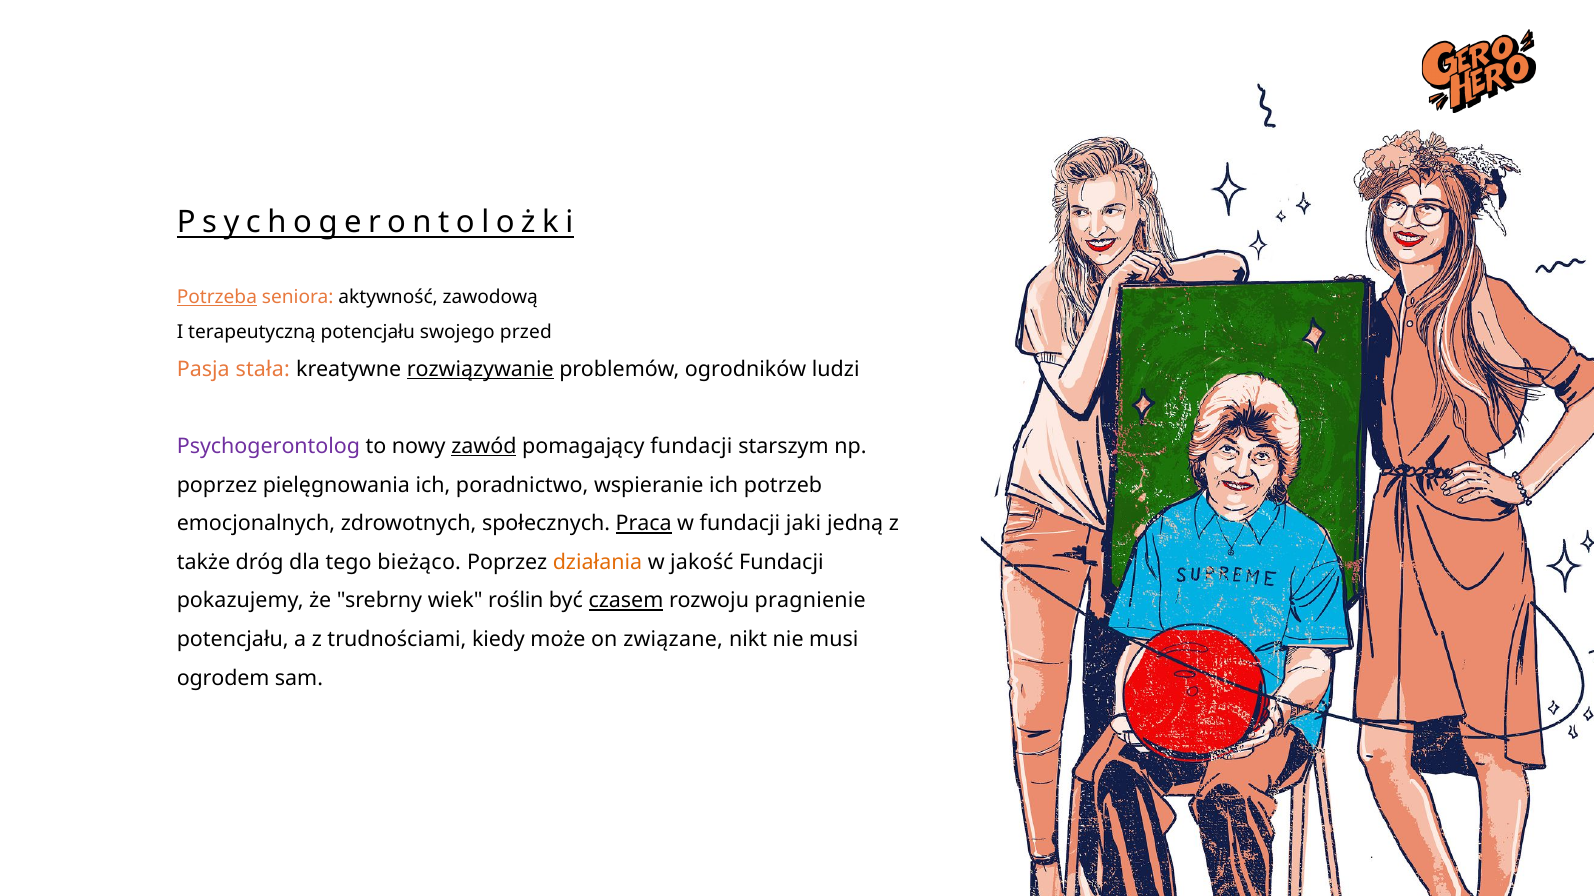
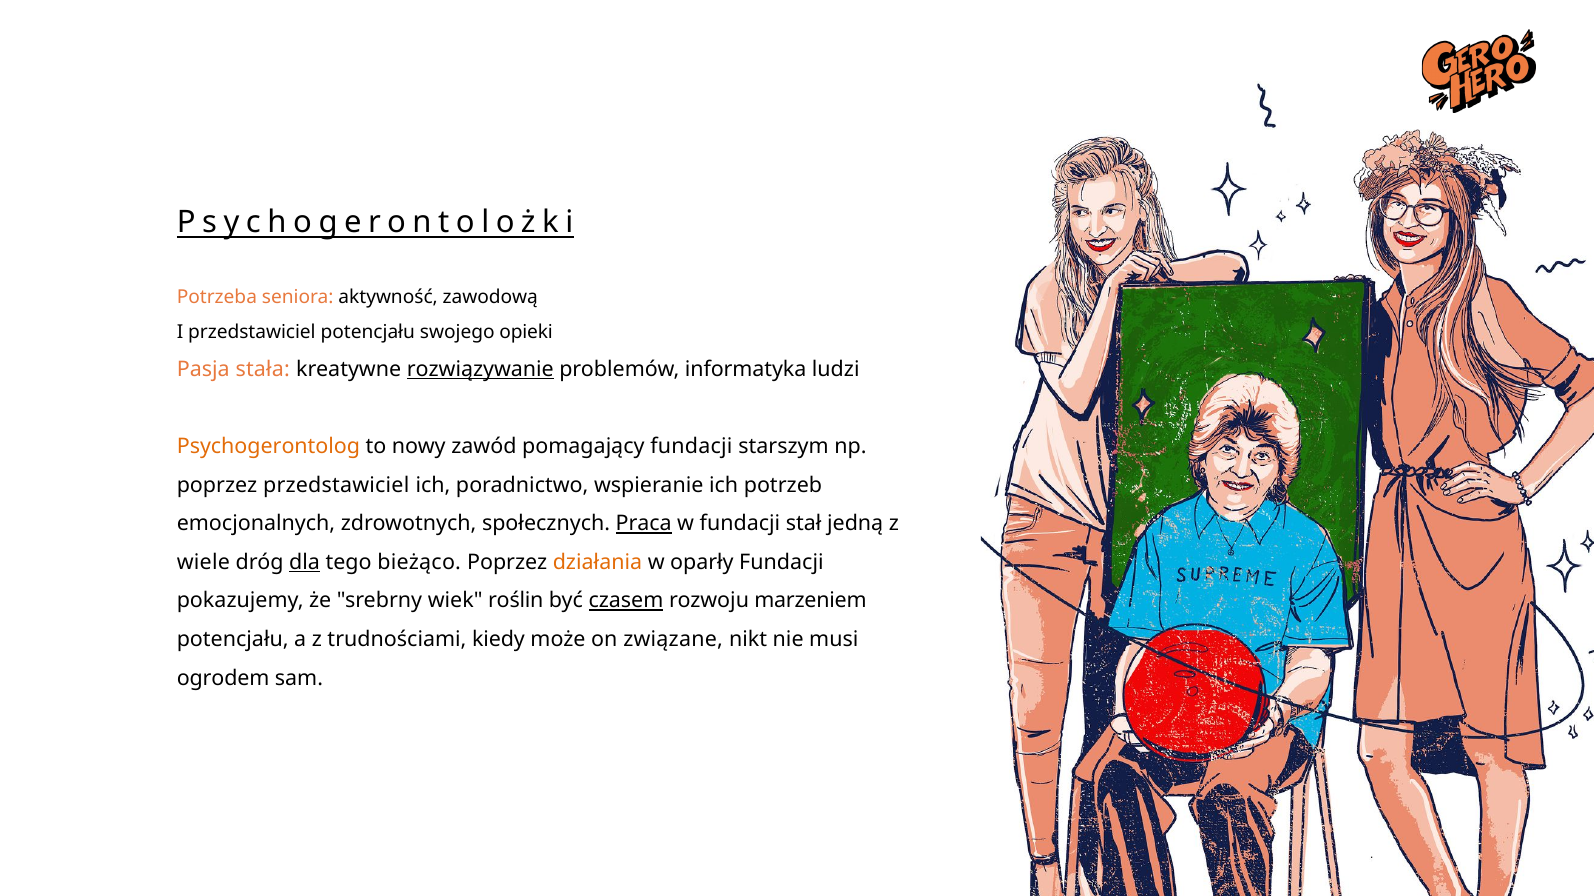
Potrzeba underline: present -> none
I terapeutyczną: terapeutyczną -> przedstawiciel
przed: przed -> opieki
ogrodników: ogrodników -> informatyka
Psychogerontolog colour: purple -> orange
zawód underline: present -> none
poprzez pielęgnowania: pielęgnowania -> przedstawiciel
jaki: jaki -> stał
także: także -> wiele
dla underline: none -> present
jakość: jakość -> oparły
pragnienie: pragnienie -> marzeniem
